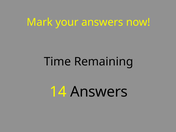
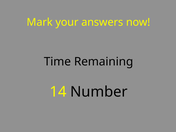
14 Answers: Answers -> Number
